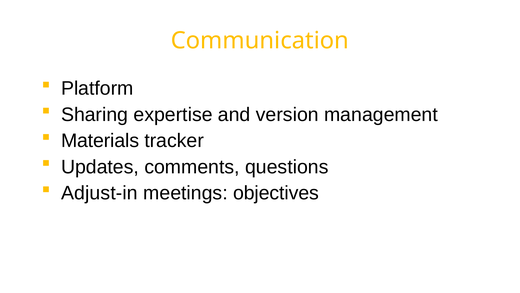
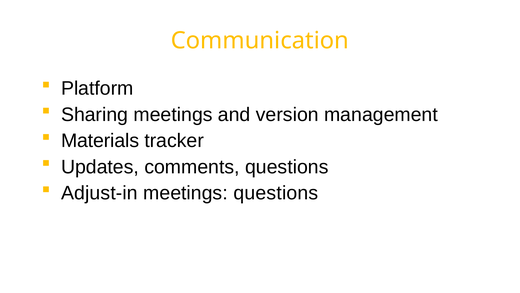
Sharing expertise: expertise -> meetings
meetings objectives: objectives -> questions
